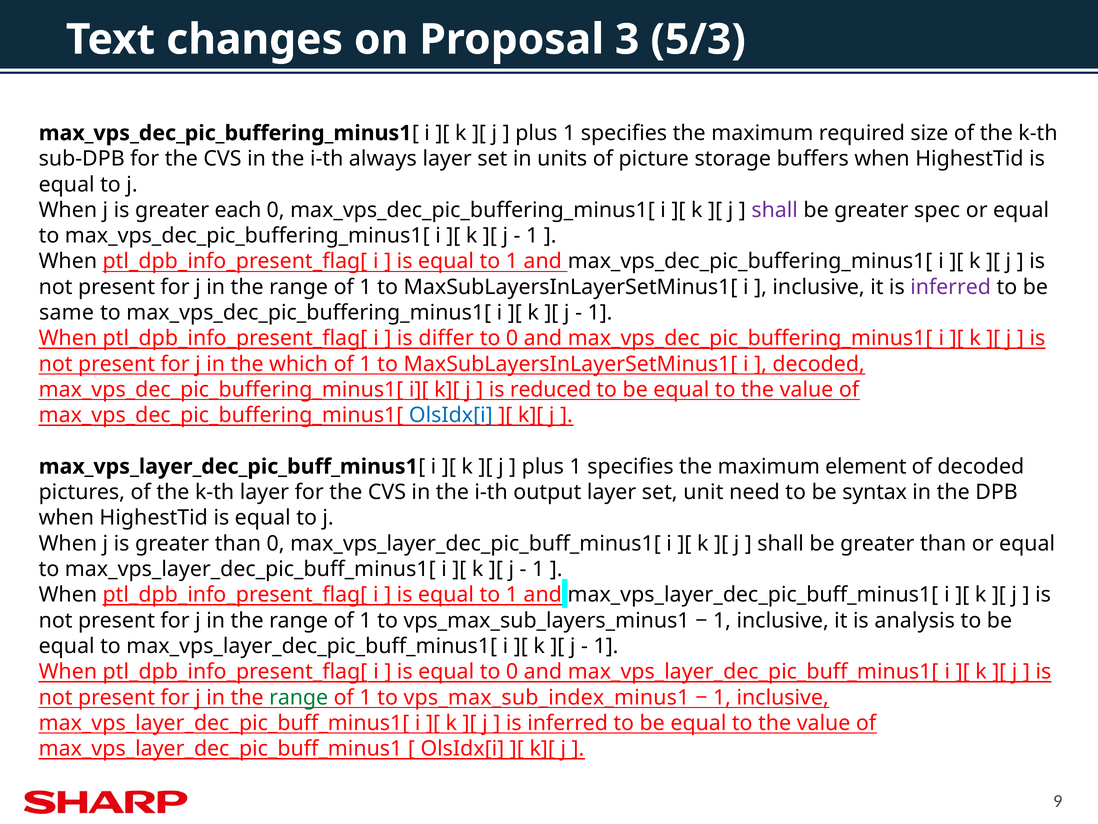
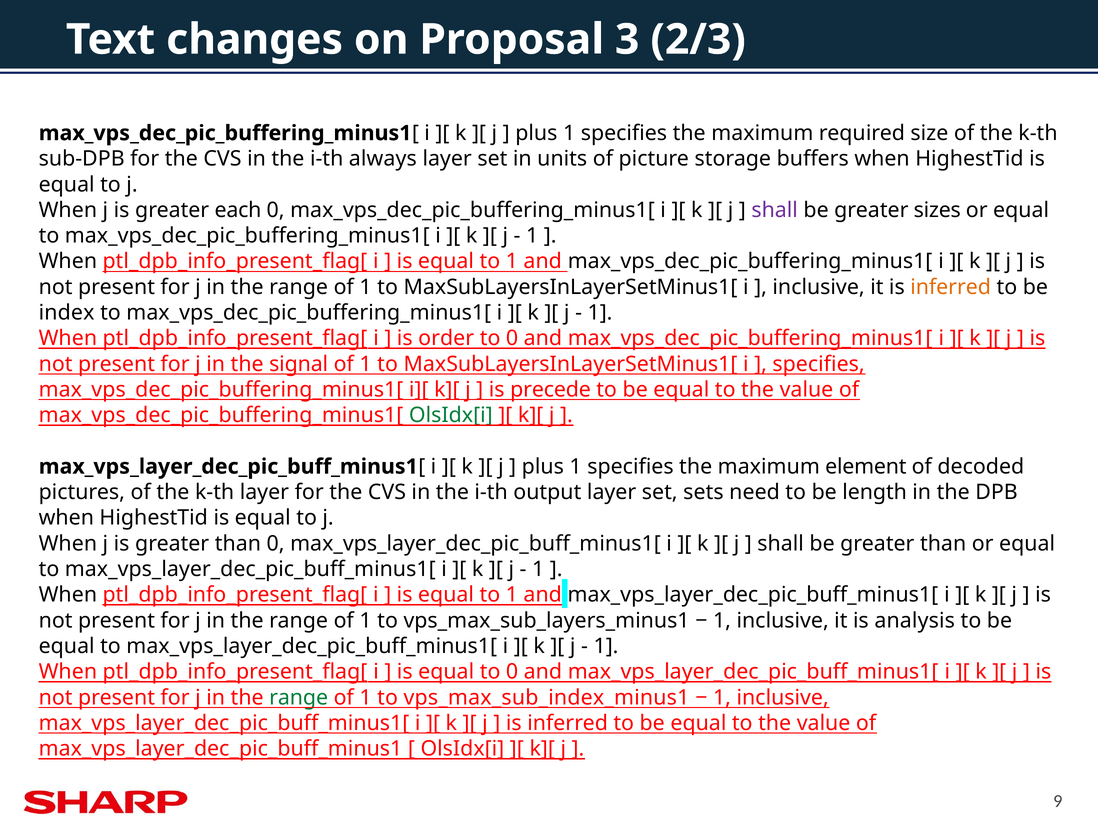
5/3: 5/3 -> 2/3
spec: spec -> sizes
inferred at (951, 287) colour: purple -> orange
same: same -> index
differ: differ -> order
which: which -> signal
decoded at (819, 364): decoded -> specifies
reduced: reduced -> precede
OlsIdx[i at (451, 415) colour: blue -> green
unit: unit -> sets
syntax: syntax -> length
